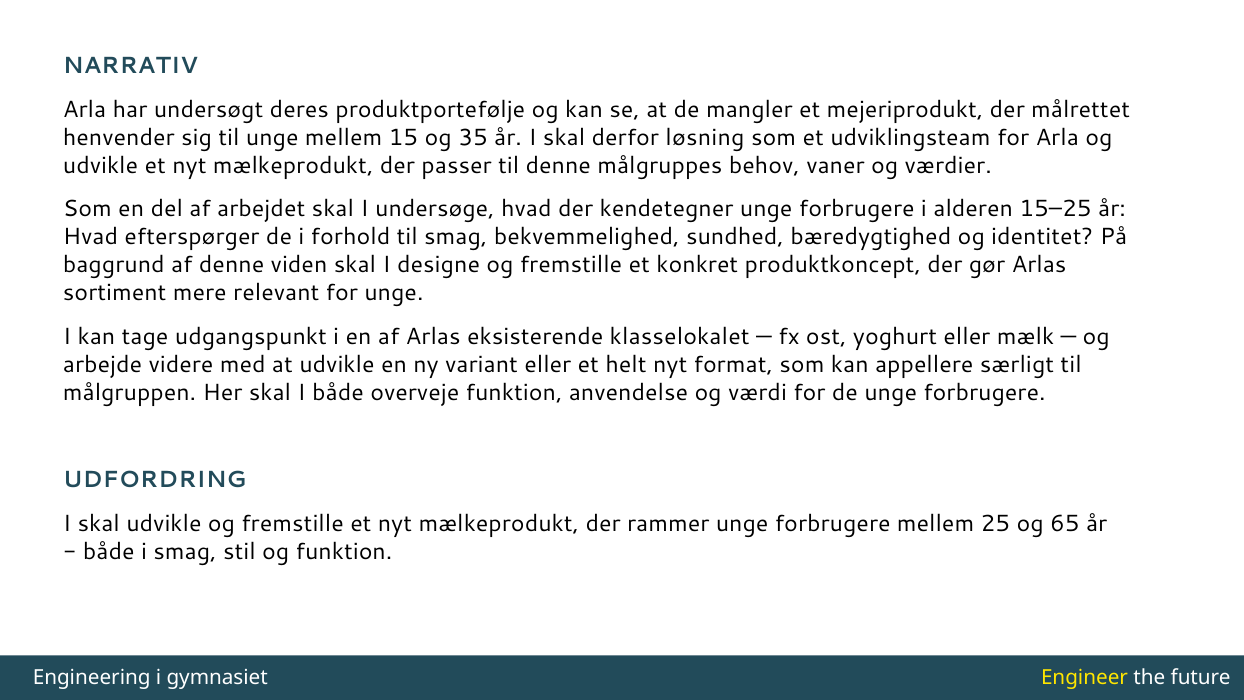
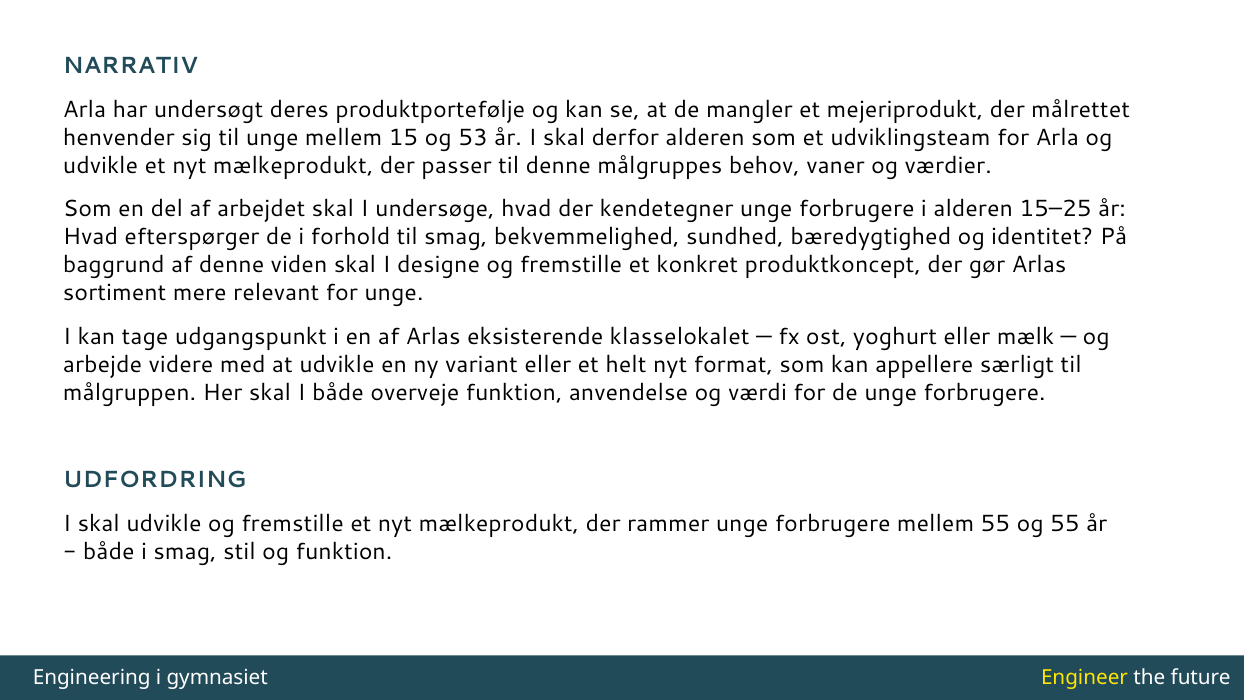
35: 35 -> 53
derfor løsning: løsning -> alderen
mellem 25: 25 -> 55
og 65: 65 -> 55
